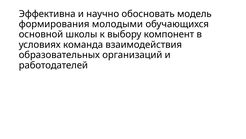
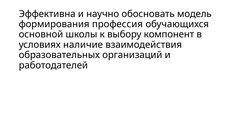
молодыми: молодыми -> профессия
команда: команда -> наличие
